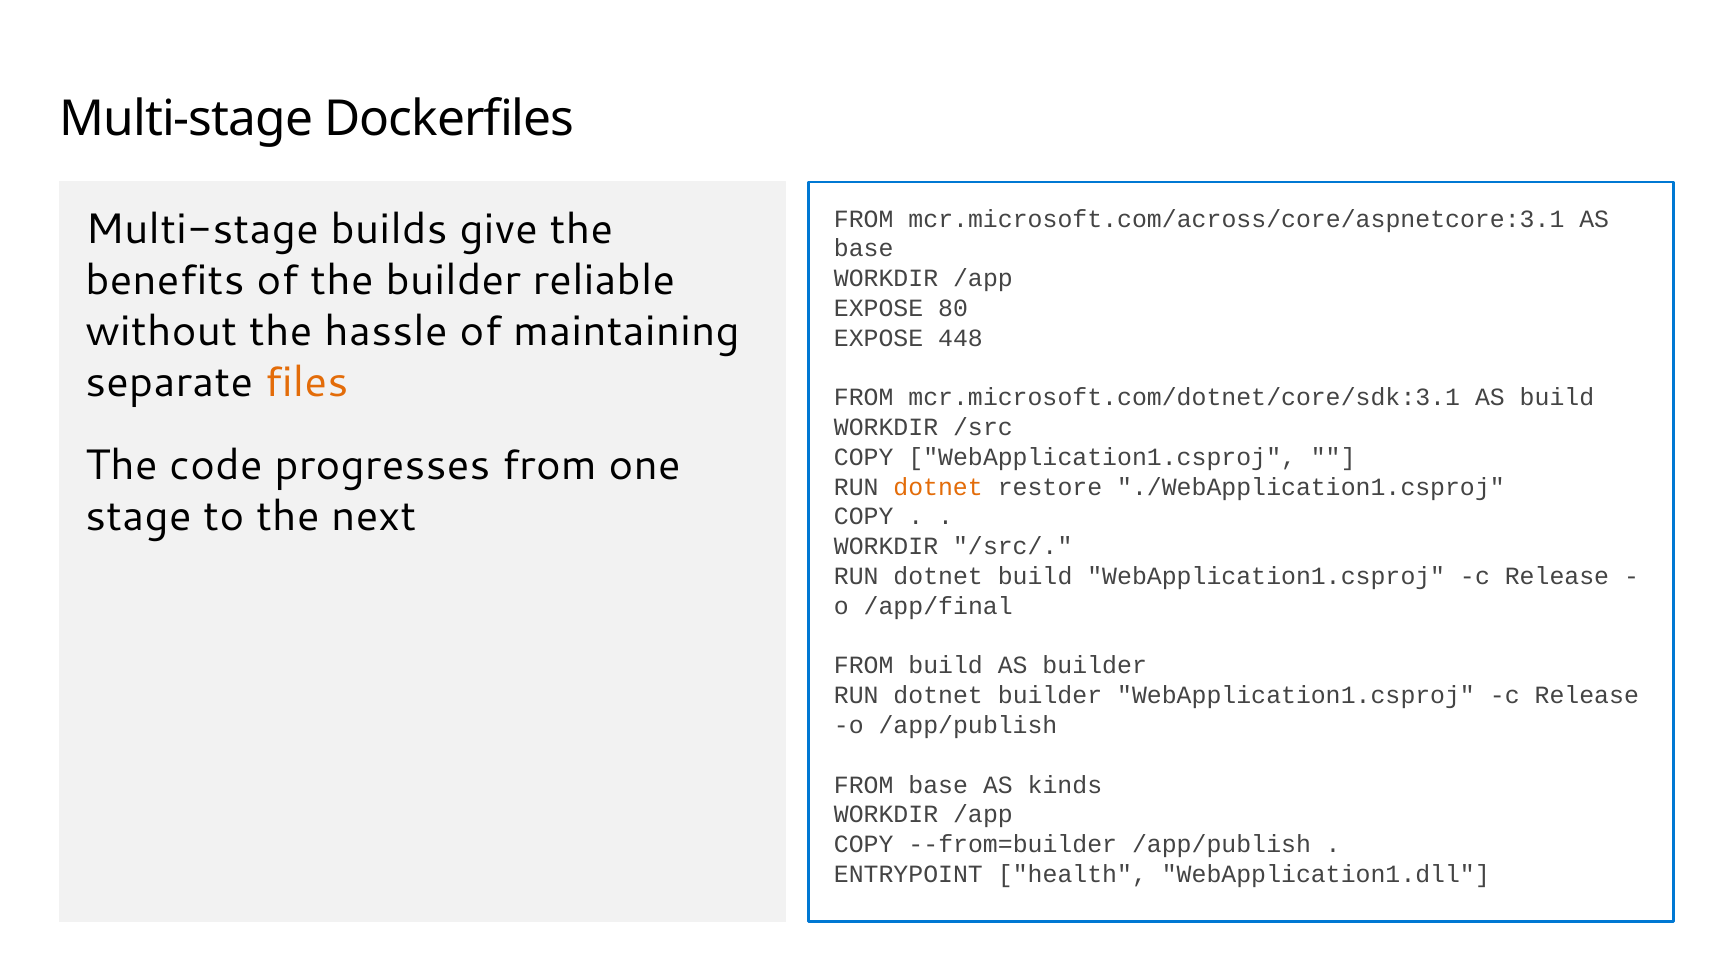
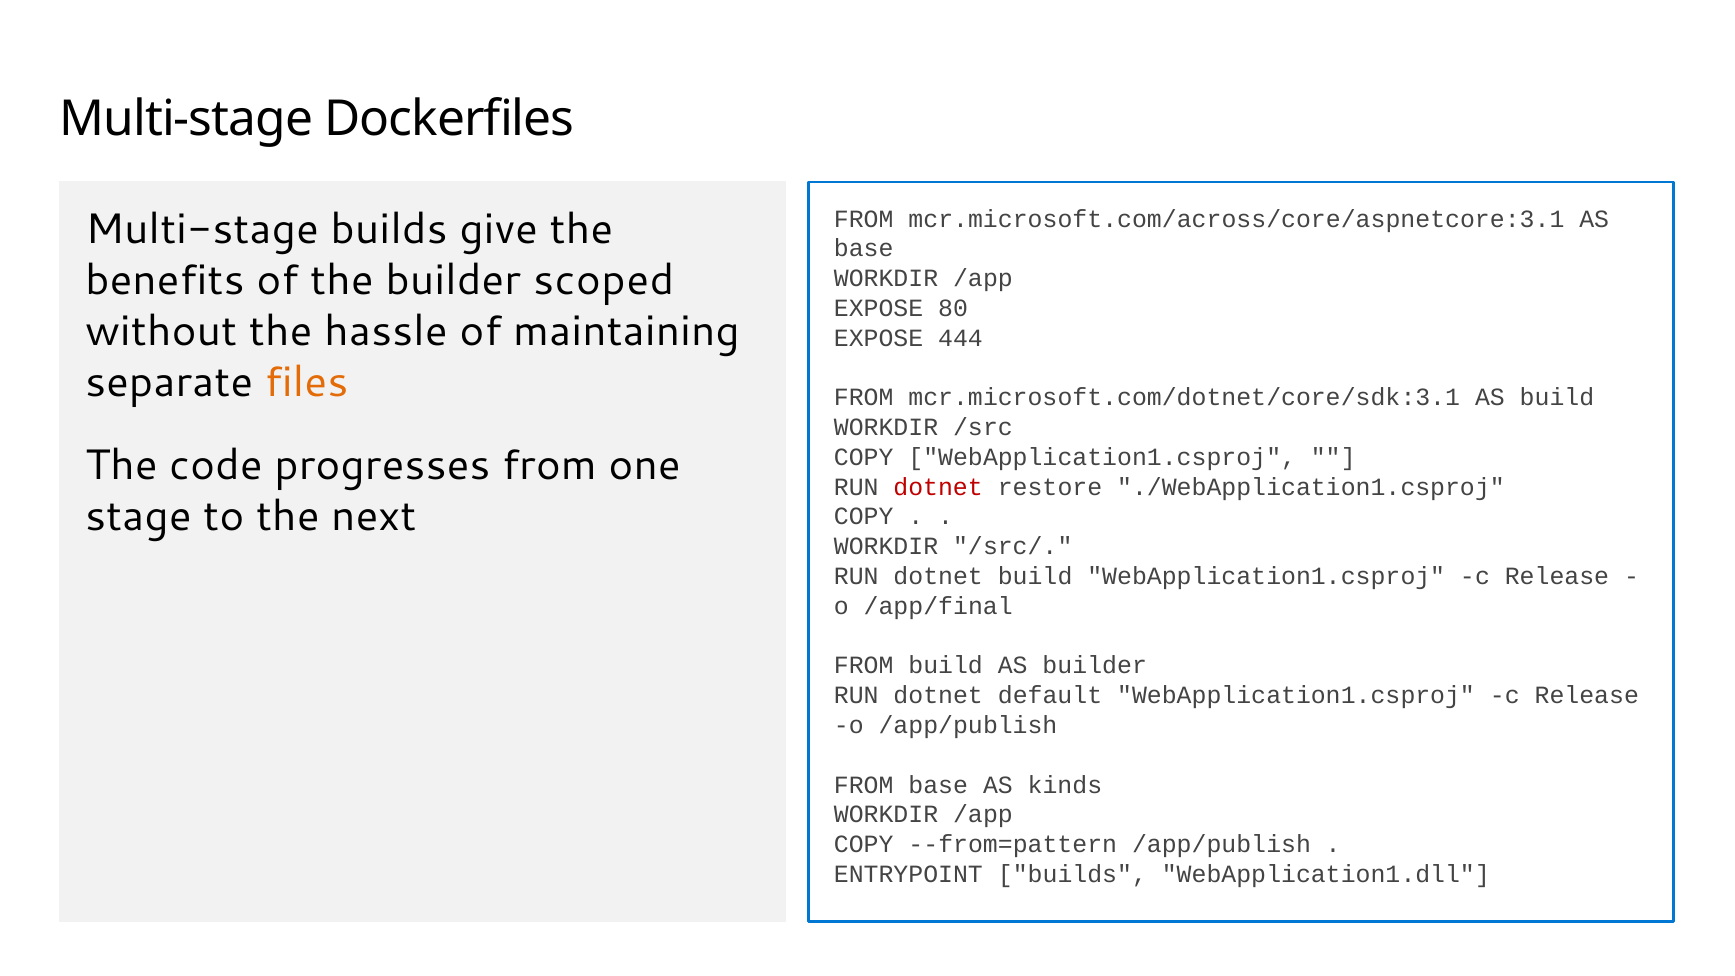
reliable: reliable -> scoped
448: 448 -> 444
dotnet at (938, 487) colour: orange -> red
dotnet builder: builder -> default
--from=builder: --from=builder -> --from=pattern
ENTRYPOINT health: health -> builds
